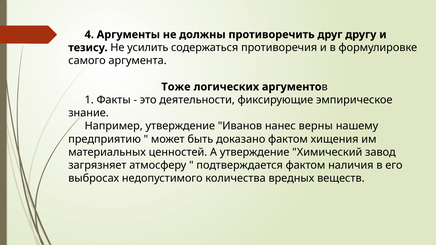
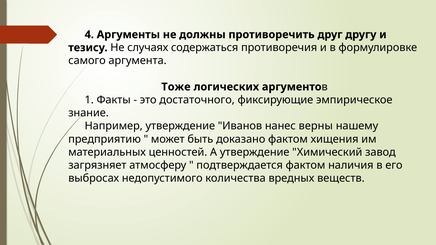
усилить: усилить -> случаях
деятельности: деятельности -> достаточного
